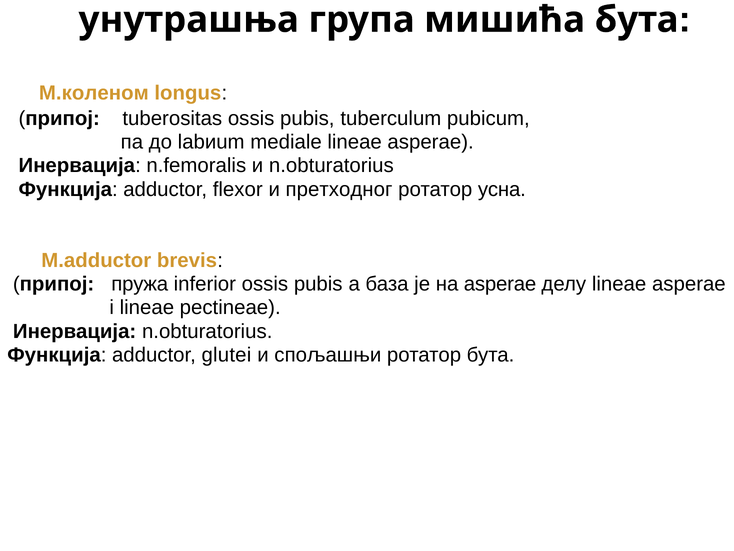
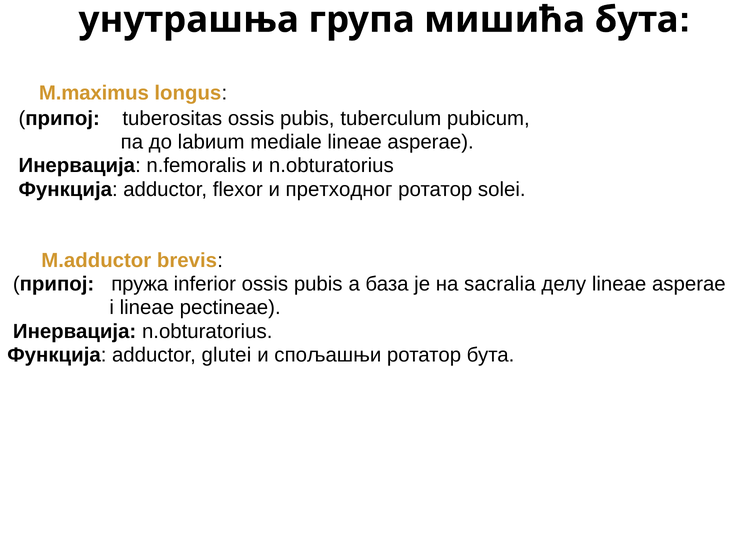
M.коленом: M.коленом -> M.maximus
усна: усна -> solei
на asperae: asperae -> sacralia
